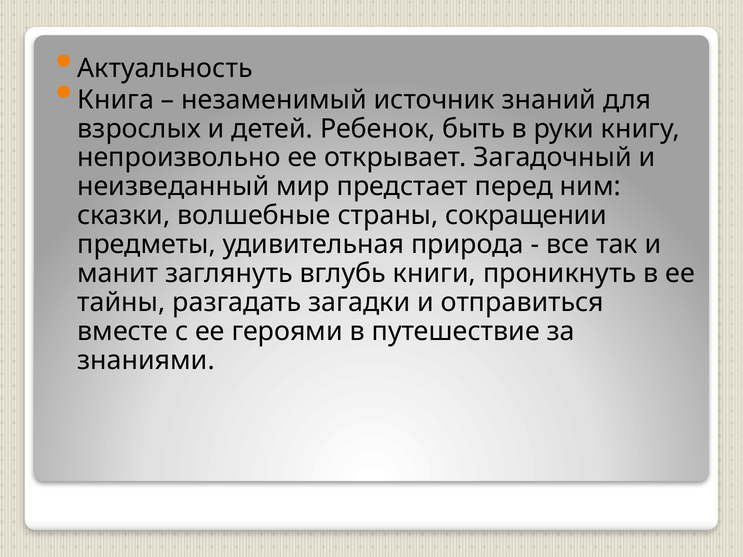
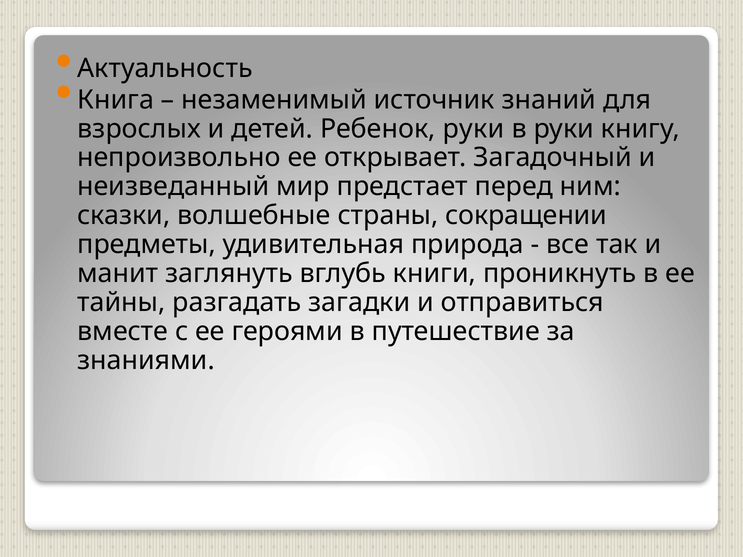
Ребенок быть: быть -> руки
